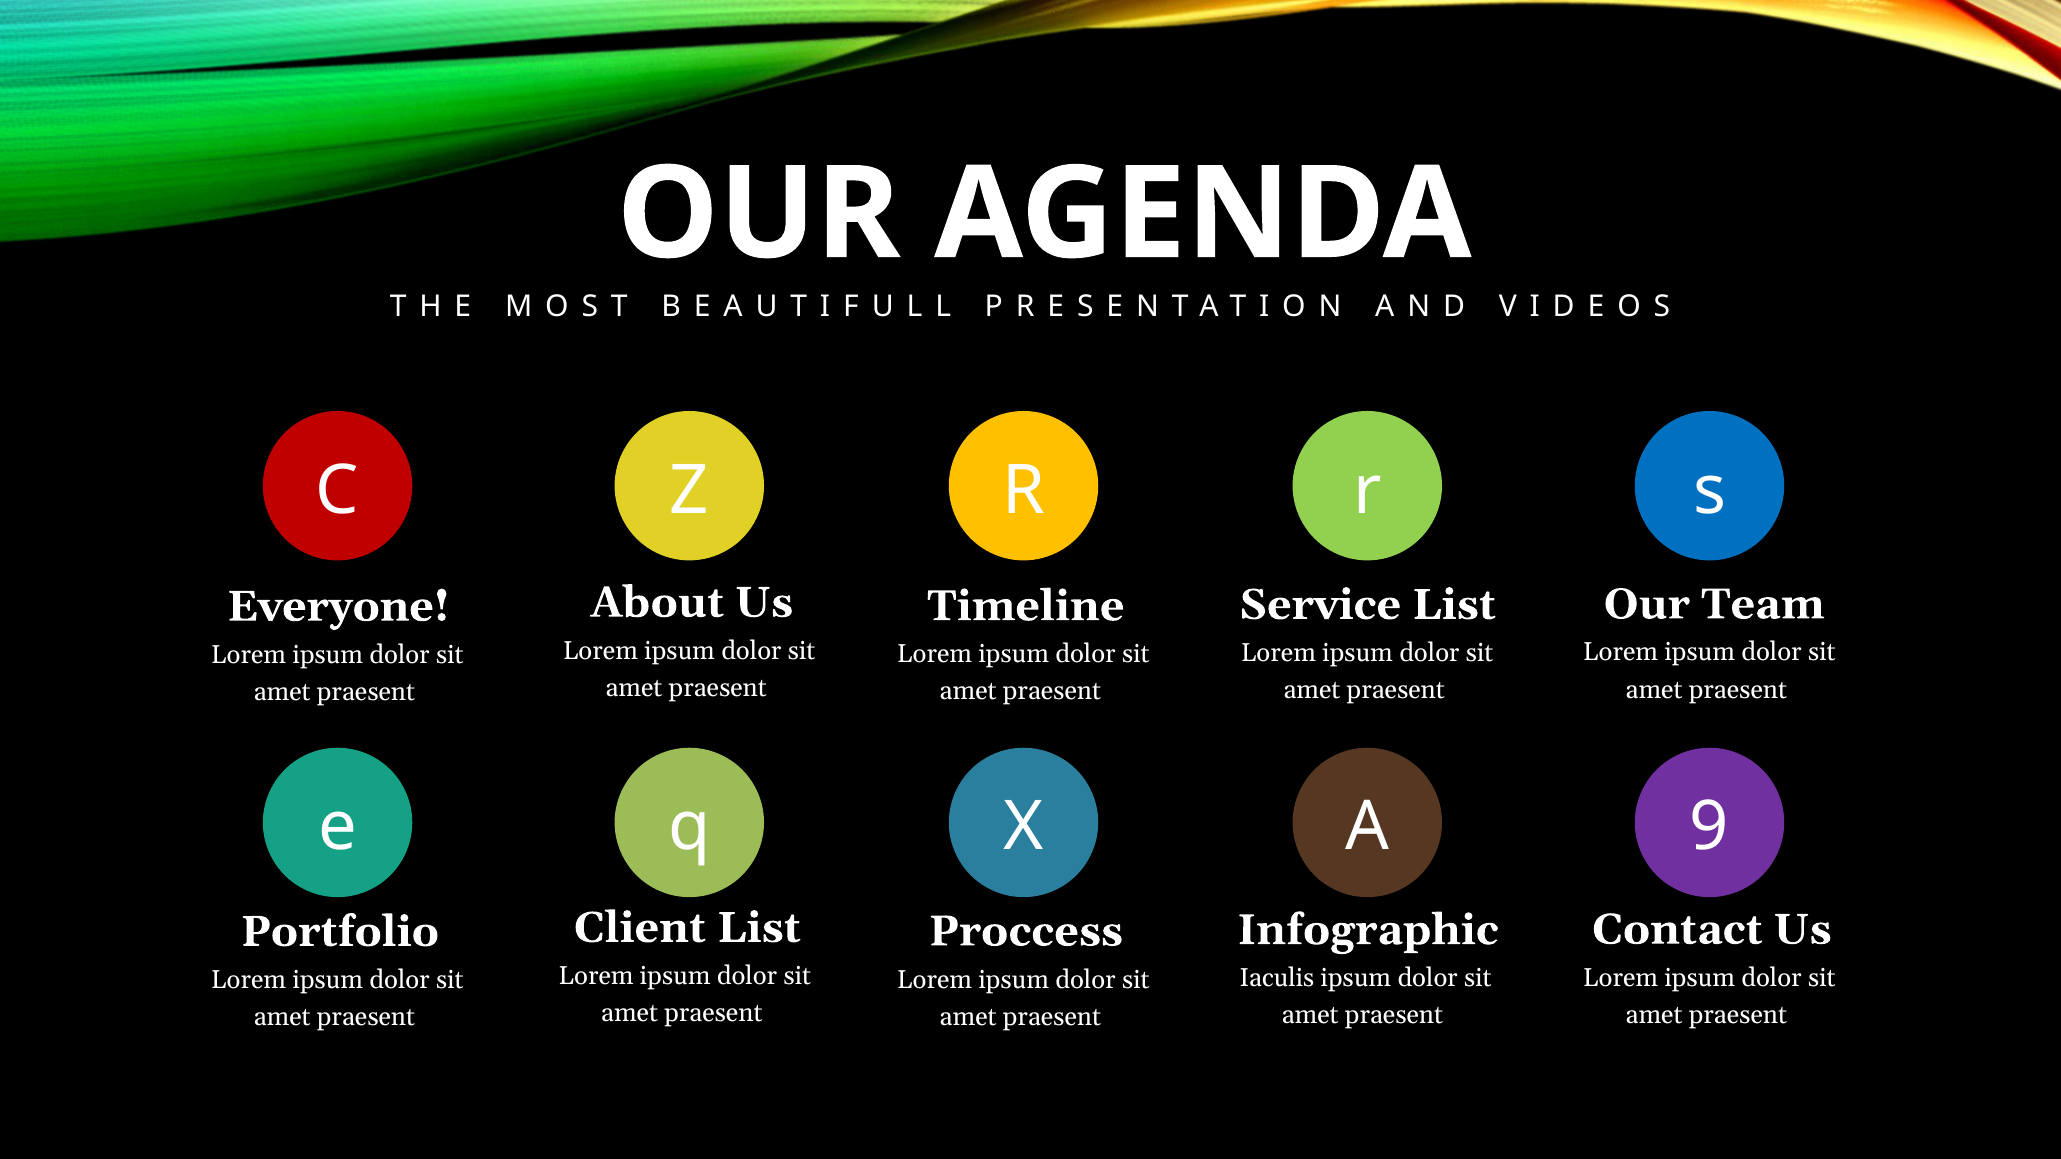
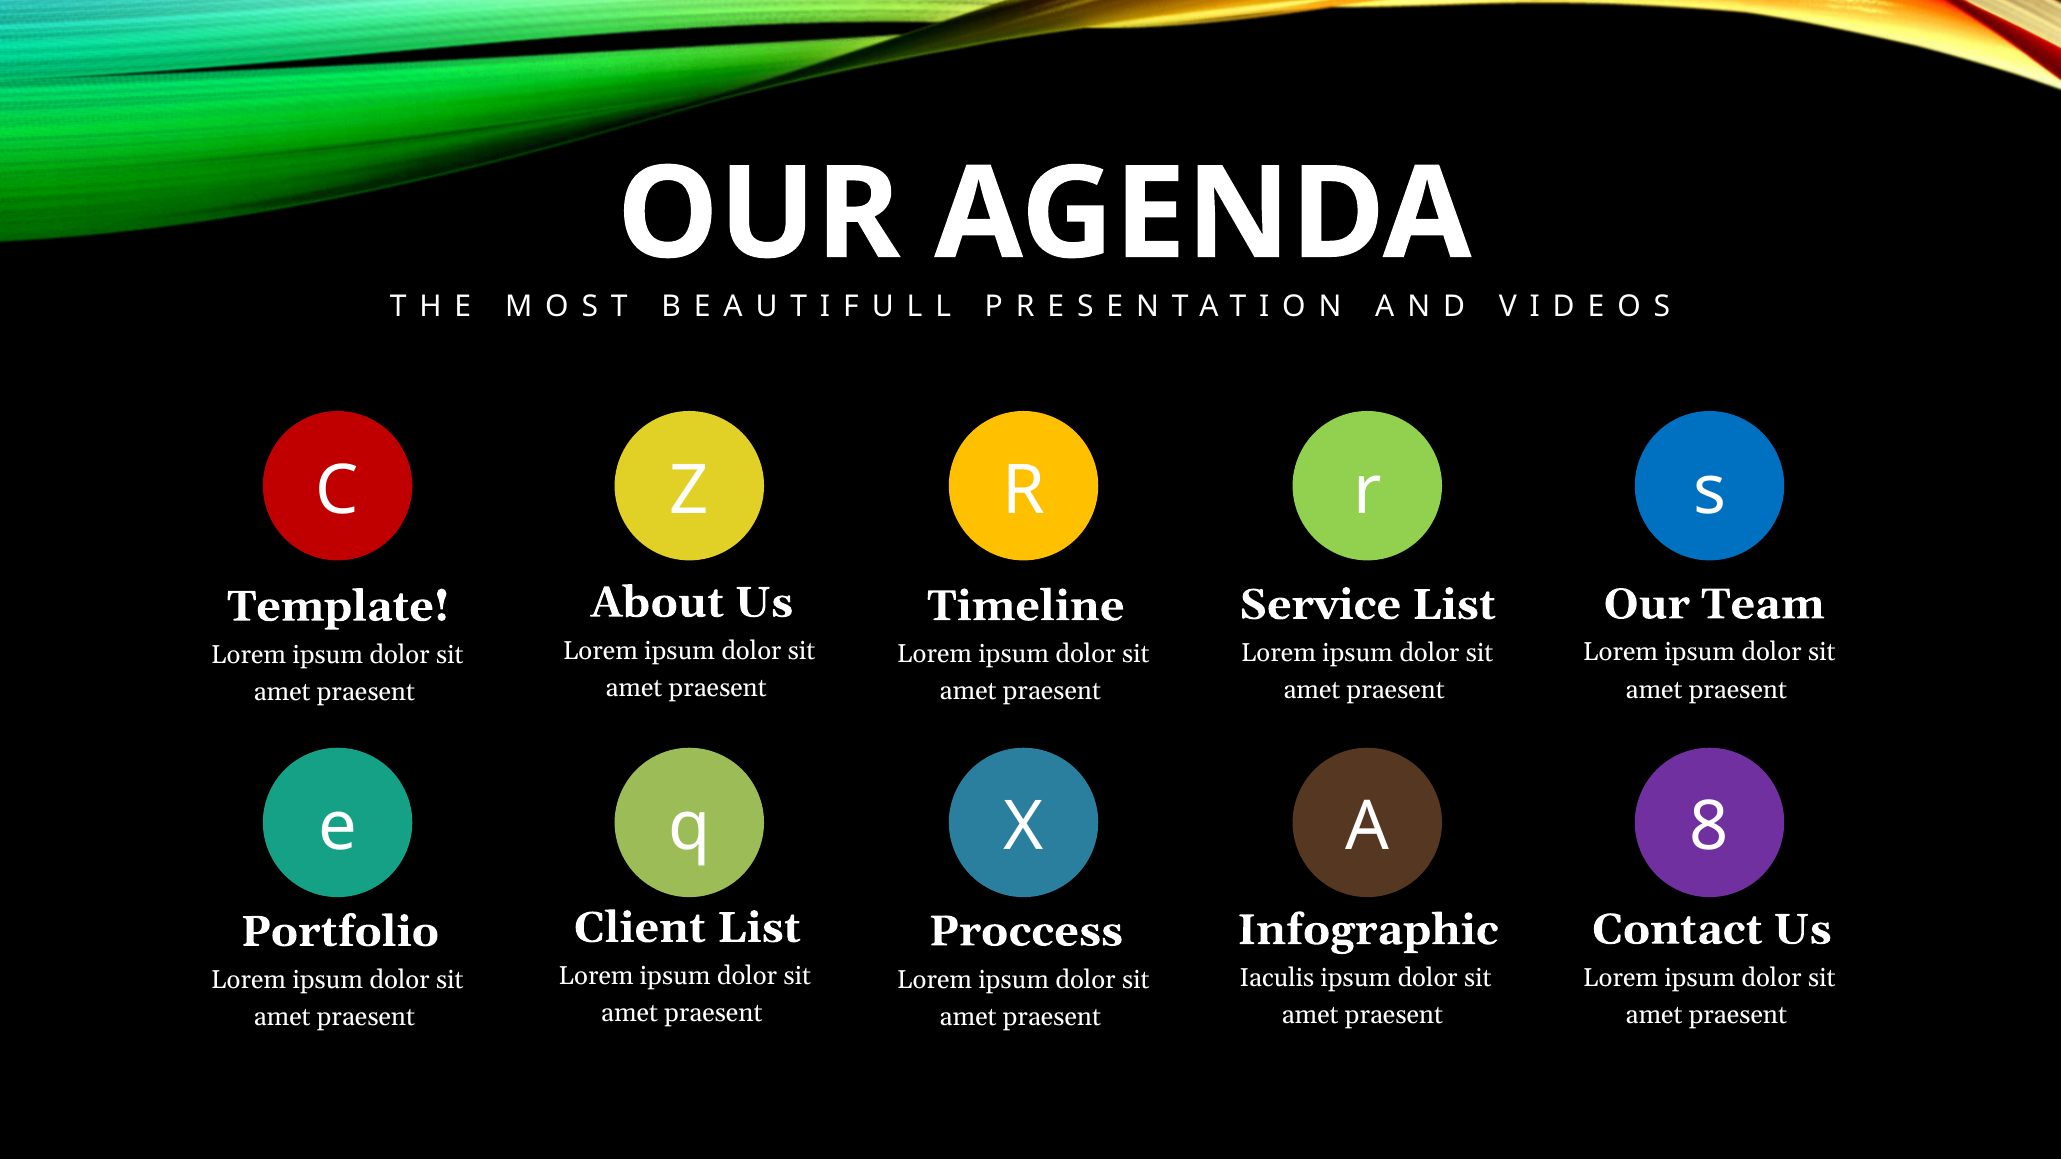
Everyone: Everyone -> Template
9: 9 -> 8
